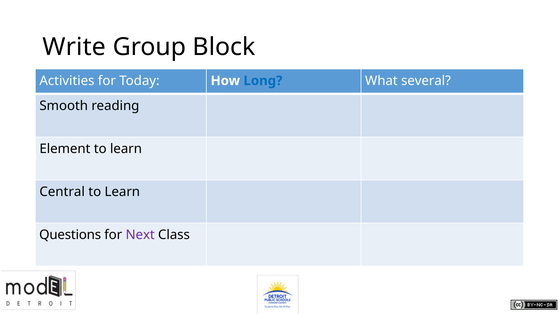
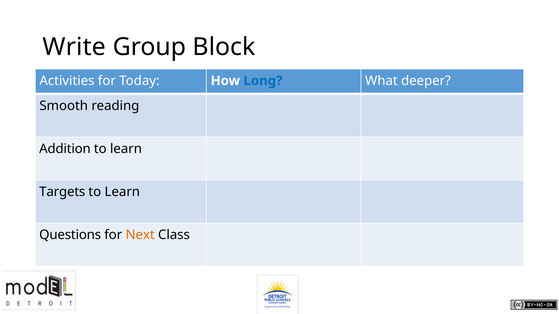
several: several -> deeper
Element: Element -> Addition
Central: Central -> Targets
Next colour: purple -> orange
